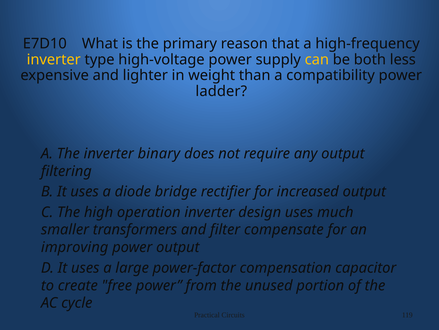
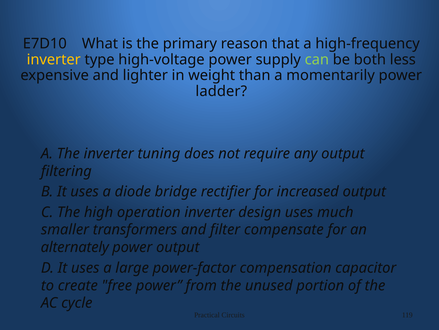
can colour: yellow -> light green
compatibility: compatibility -> momentarily
binary: binary -> tuning
improving: improving -> alternately
